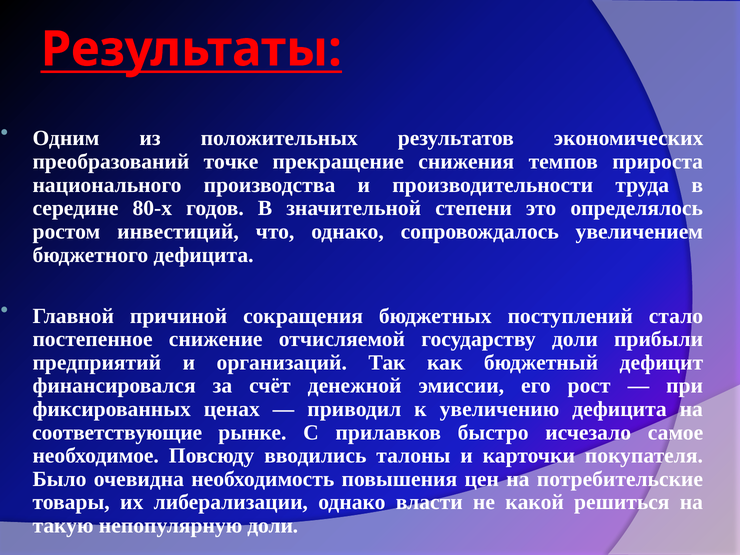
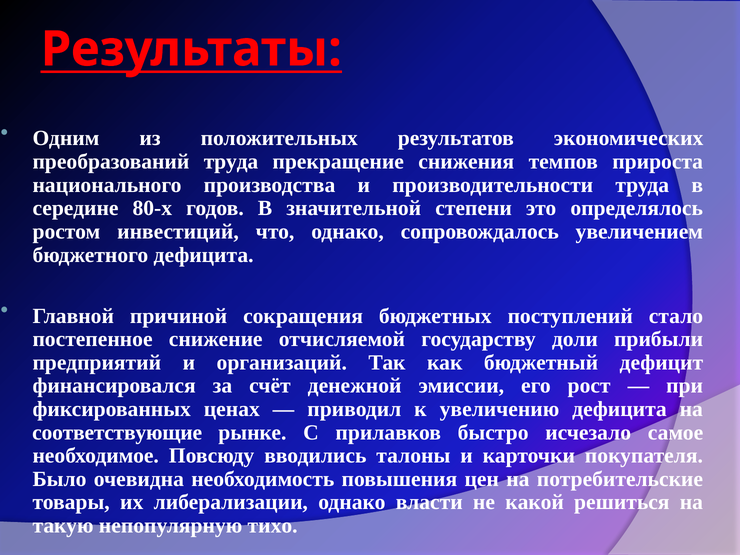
преобразований точке: точке -> труда
непопулярную доли: доли -> тихо
